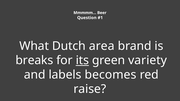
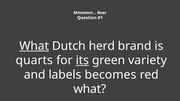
What at (34, 46) underline: none -> present
area: area -> herd
breaks: breaks -> quarts
raise at (90, 89): raise -> what
